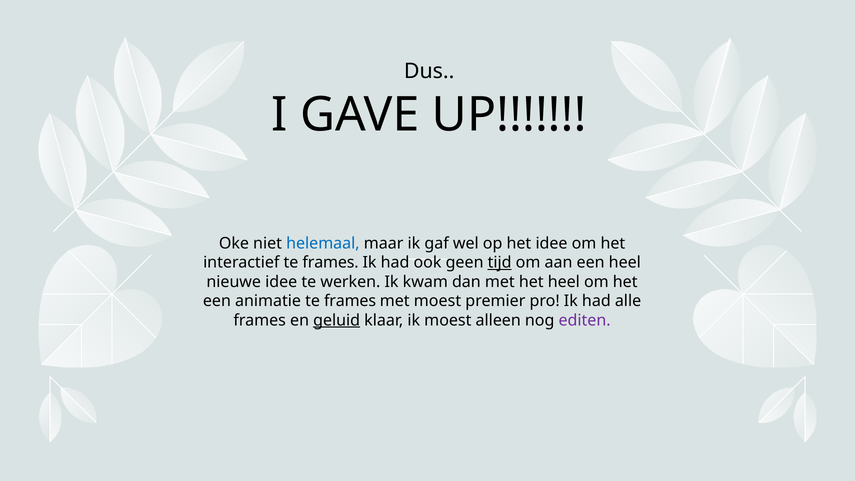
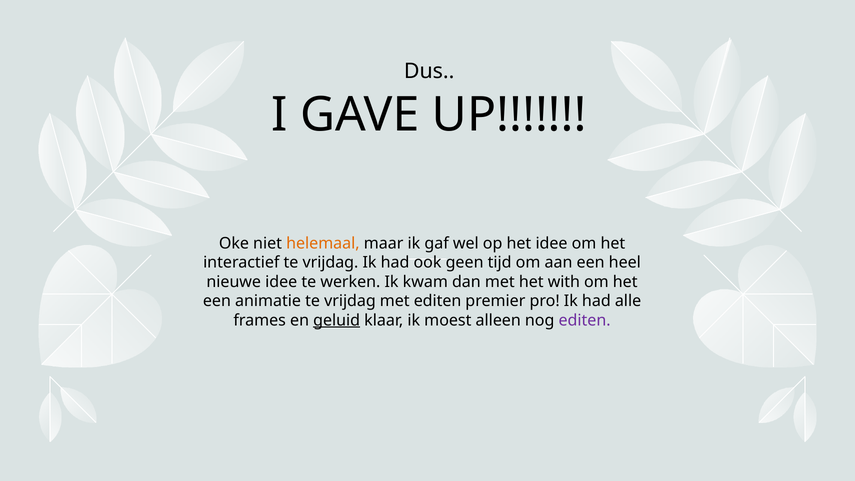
helemaal colour: blue -> orange
interactief te frames: frames -> vrijdag
tijd underline: present -> none
het heel: heel -> with
animatie te frames: frames -> vrijdag
met moest: moest -> editen
